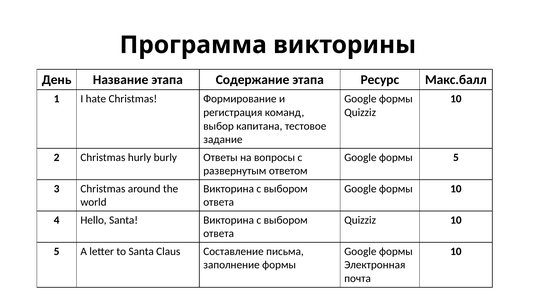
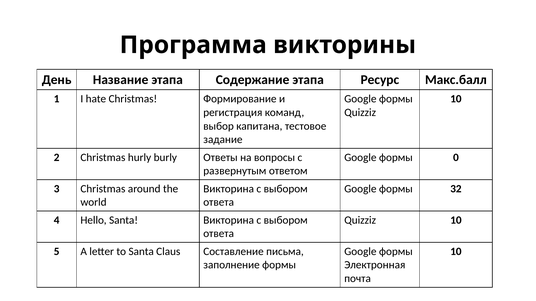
формы 5: 5 -> 0
формы 10: 10 -> 32
